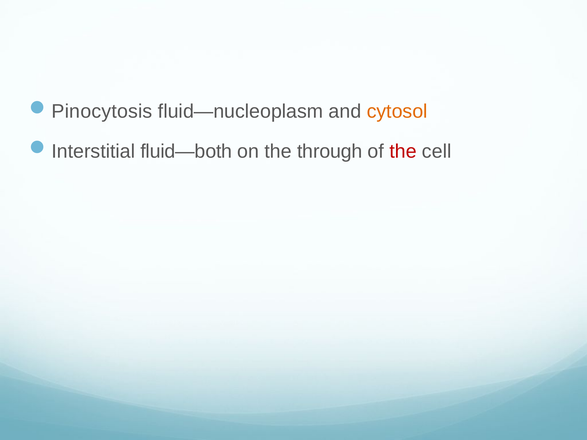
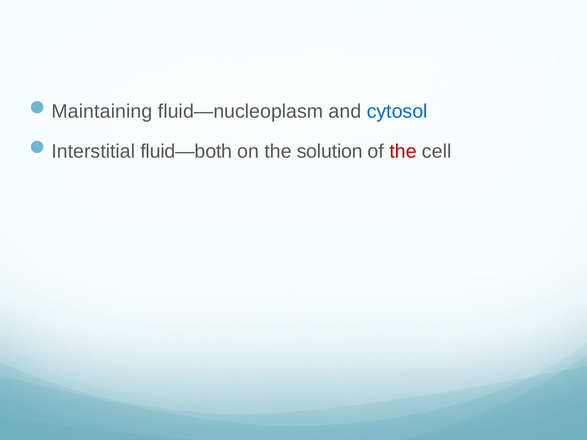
Pinocytosis: Pinocytosis -> Maintaining
cytosol colour: orange -> blue
through: through -> solution
